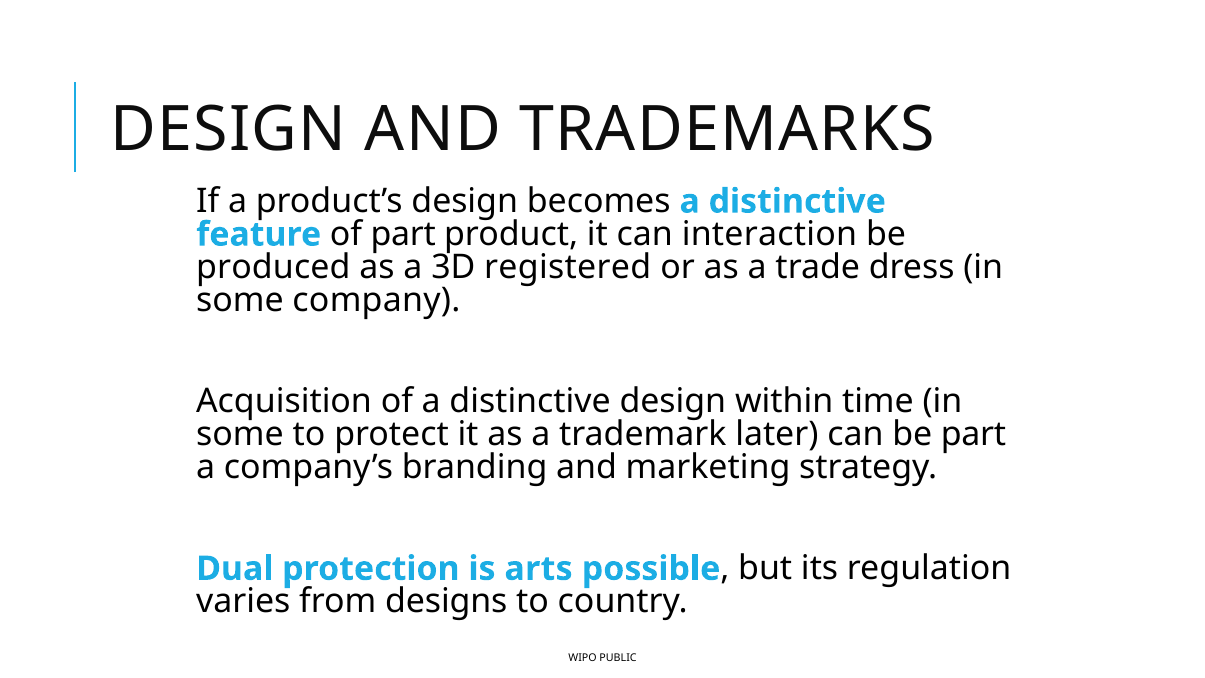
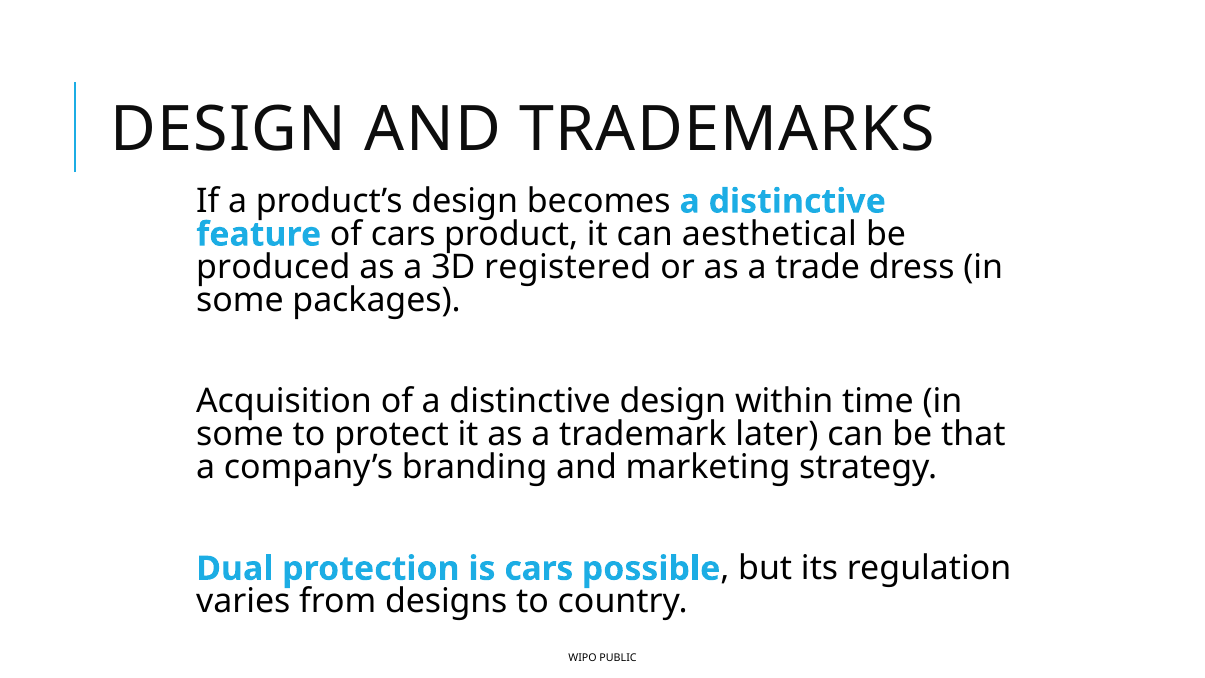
of part: part -> cars
interaction: interaction -> aesthetical
company: company -> packages
be part: part -> that
is arts: arts -> cars
